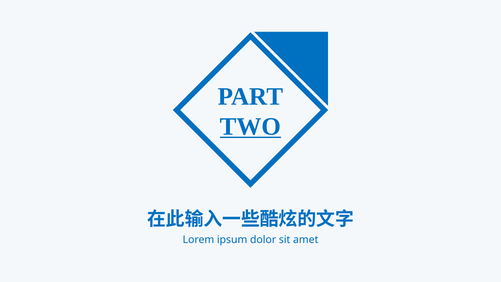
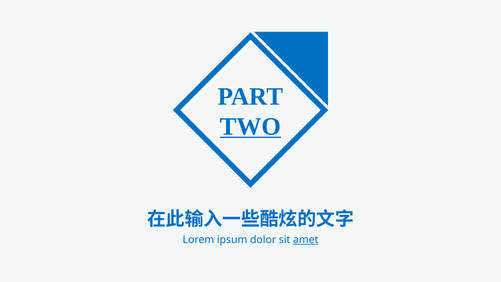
amet underline: none -> present
